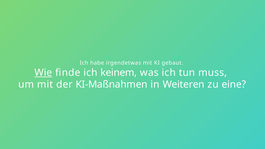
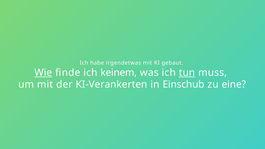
tun underline: none -> present
KI-Maßnahmen: KI-Maßnahmen -> KI-Verankerten
Weiteren: Weiteren -> Einschub
